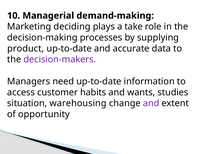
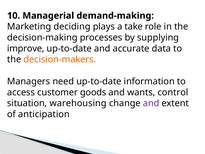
product: product -> improve
decision-makers colour: purple -> orange
habits: habits -> goods
studies: studies -> control
opportunity: opportunity -> anticipation
